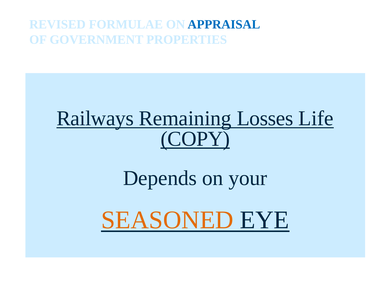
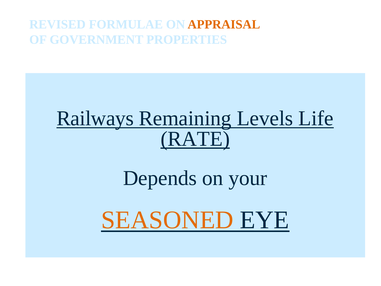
APPRAISAL colour: blue -> orange
Losses: Losses -> Levels
COPY: COPY -> RATE
